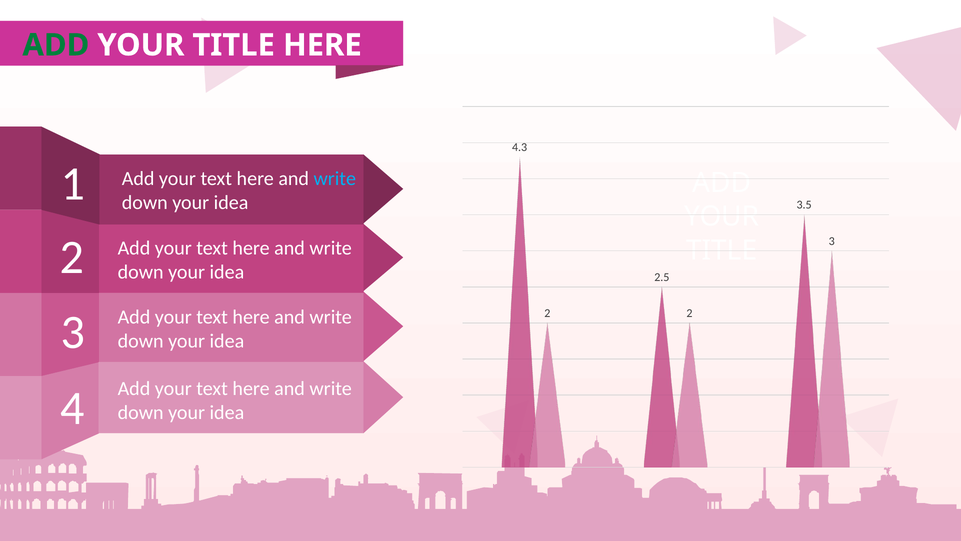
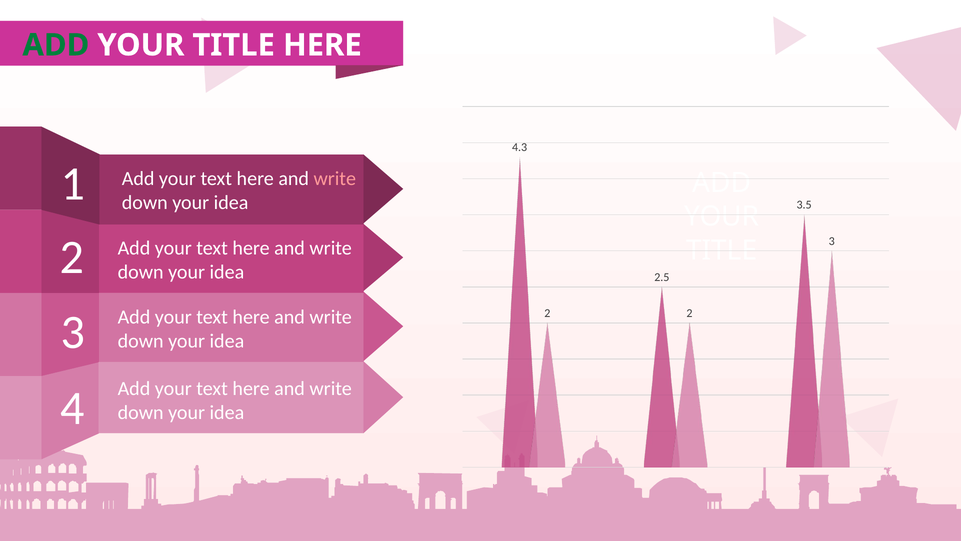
write at (335, 179) colour: light blue -> pink
